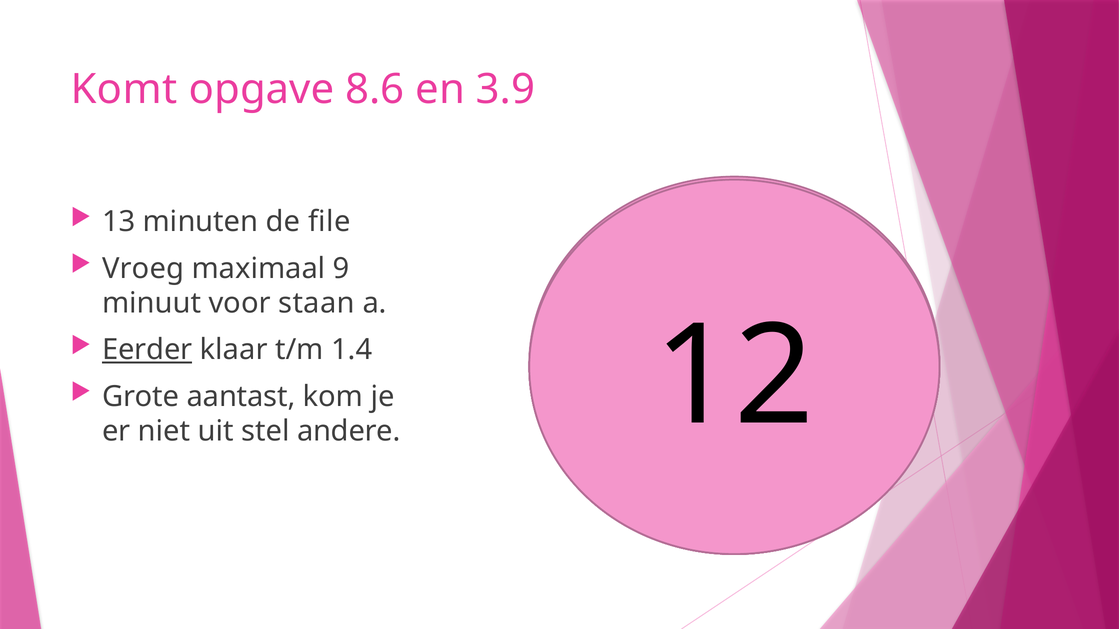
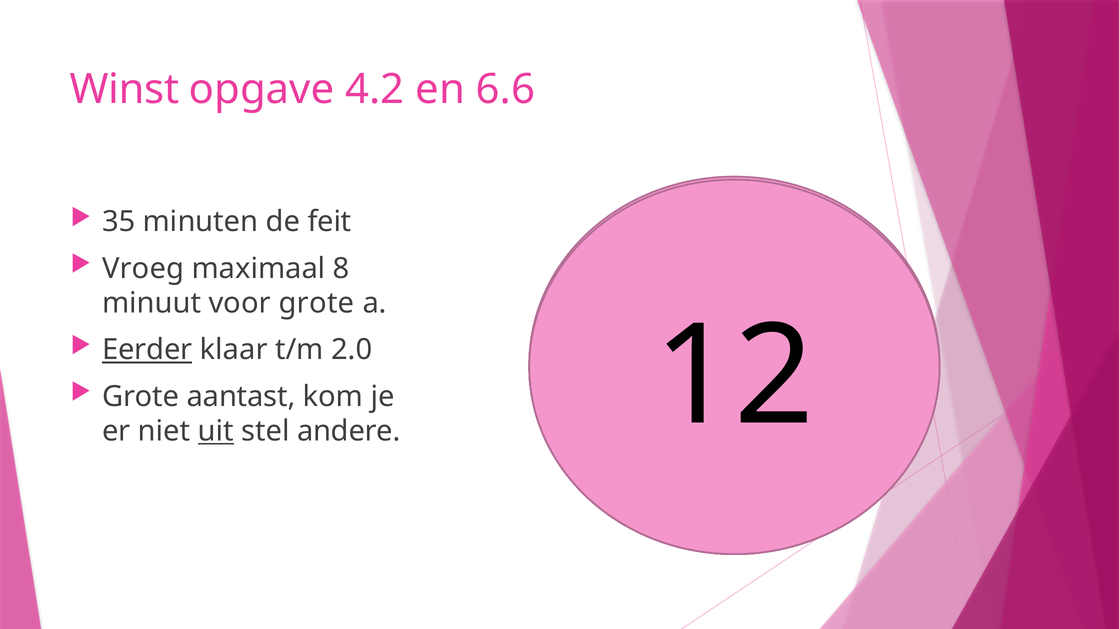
Komt: Komt -> Winst
8.6: 8.6 -> 4.2
3.9: 3.9 -> 6.6
13: 13 -> 35
file: file -> feit
9: 9 -> 8
voor staan: staan -> grote
1.4: 1.4 -> 2.0
uit underline: none -> present
